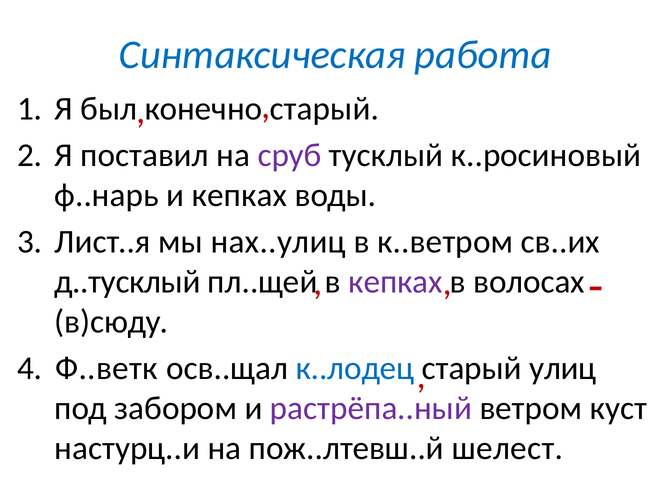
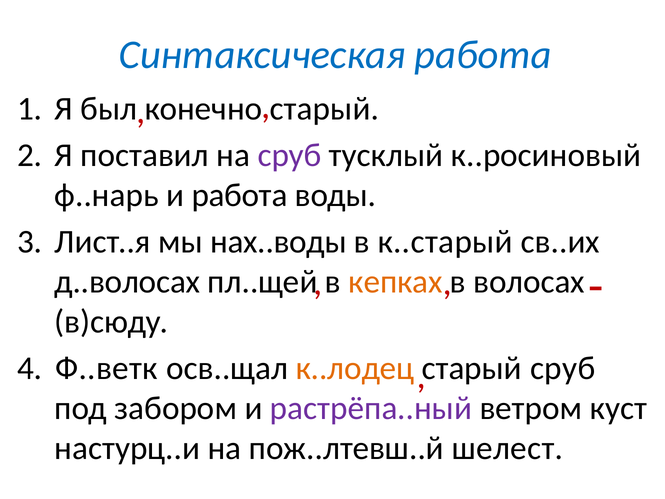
и кепках: кепках -> работа
нах..улиц: нах..улиц -> нах..воды
к..ветром: к..ветром -> к..старый
д..тусклый: д..тусклый -> д..волосах
кепках at (395, 282) colour: purple -> orange
к..лодец colour: blue -> orange
улиц at (563, 368): улиц -> сруб
